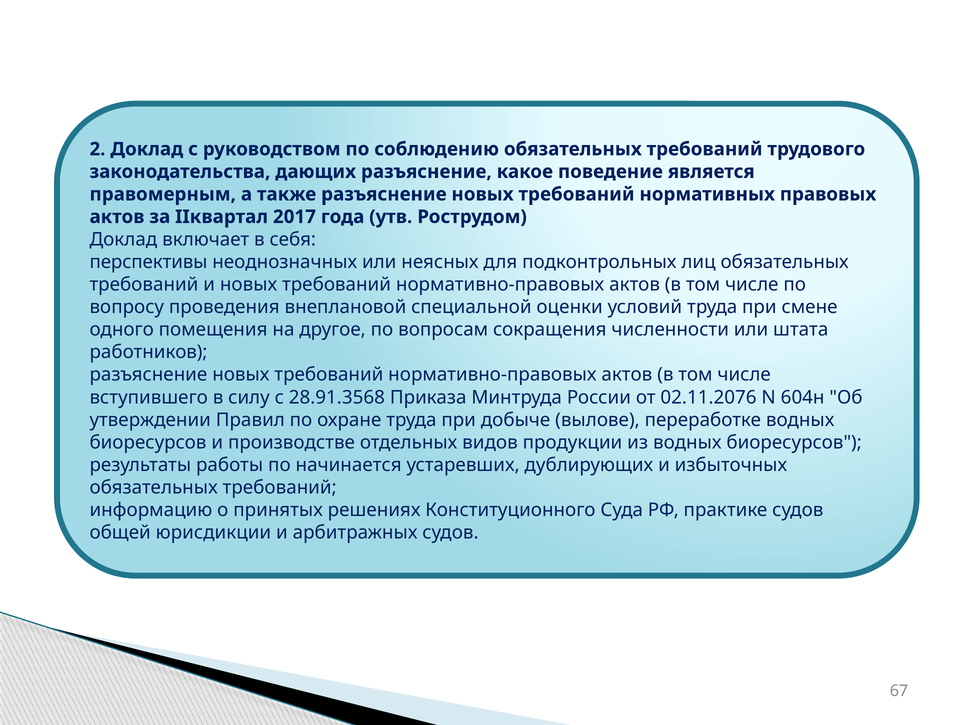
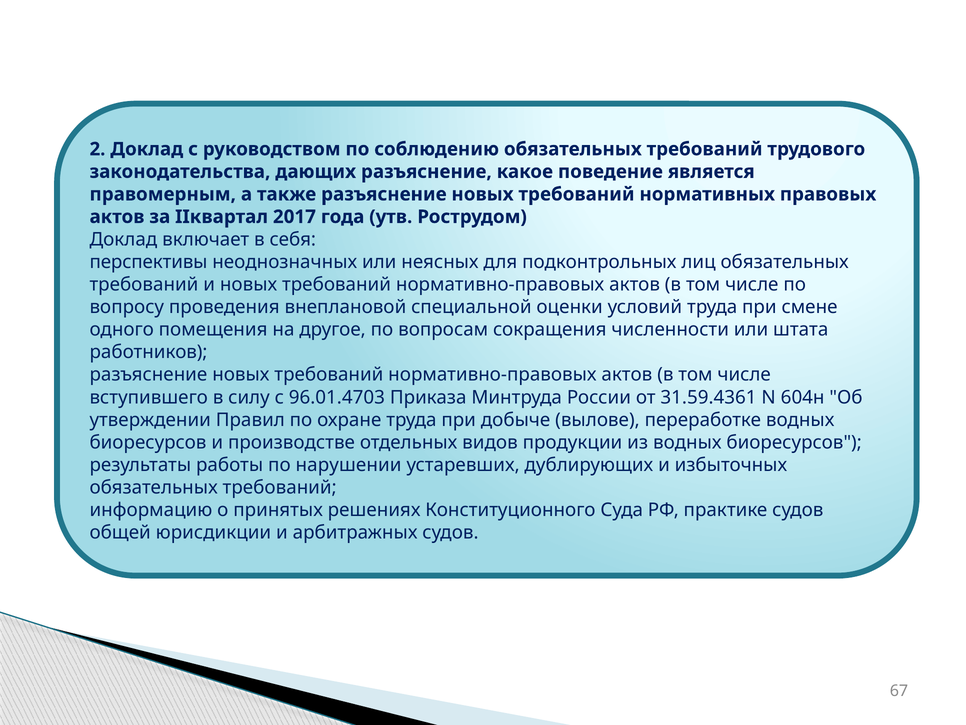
28.91.3568: 28.91.3568 -> 96.01.4703
02.11.2076: 02.11.2076 -> 31.59.4361
начинается: начинается -> нарушении
